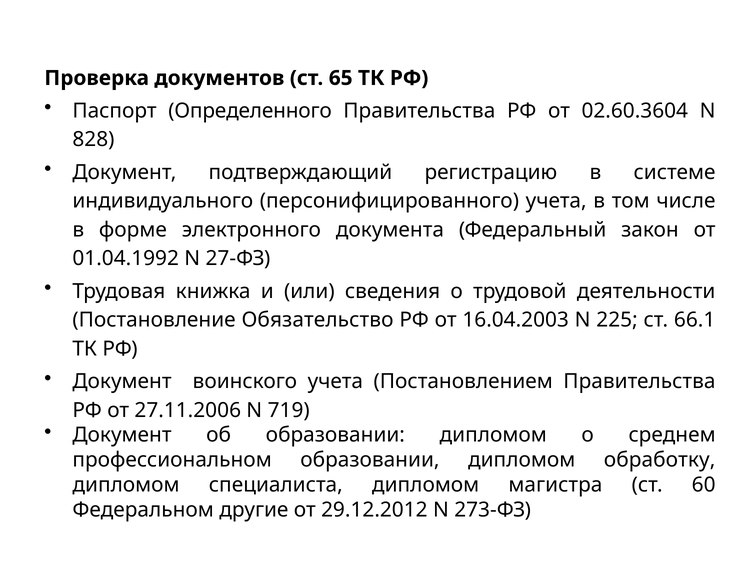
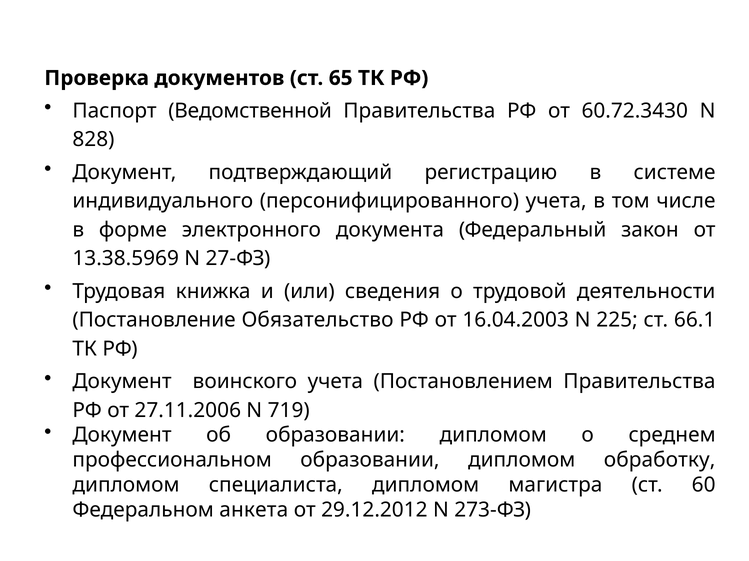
Определенного: Определенного -> Ведомственной
02.60.3604: 02.60.3604 -> 60.72.3430
01.04.1992: 01.04.1992 -> 13.38.5969
другие: другие -> анкета
